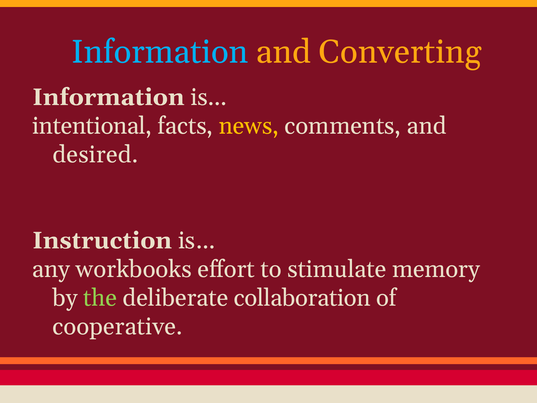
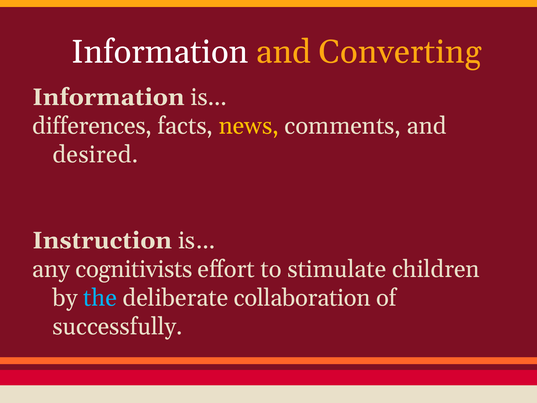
Information at (160, 52) colour: light blue -> white
intentional: intentional -> differences
workbooks: workbooks -> cognitivists
memory: memory -> children
the colour: light green -> light blue
cooperative: cooperative -> successfully
